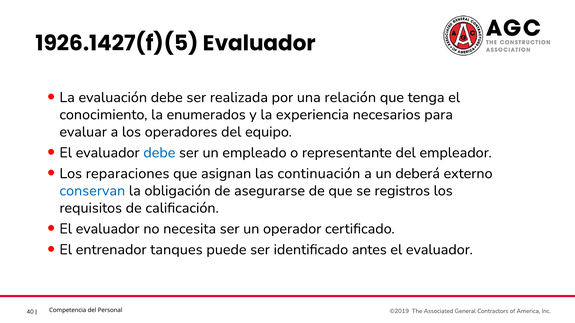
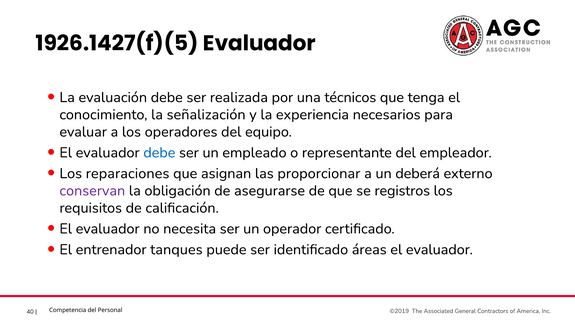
relación: relación -> técnicos
enumerados: enumerados -> señalización
continuación: continuación -> proporcionar
conservan colour: blue -> purple
antes: antes -> áreas
